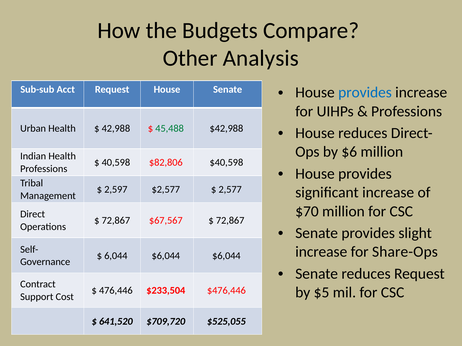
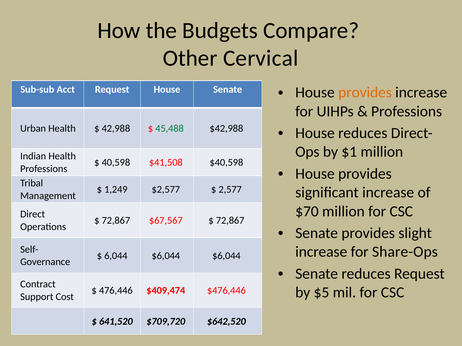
Analysis: Analysis -> Cervical
provides at (365, 93) colour: blue -> orange
$6: $6 -> $1
$82,806: $82,806 -> $41,508
2,597: 2,597 -> 1,249
$233,504: $233,504 -> $409,474
$525,055: $525,055 -> $642,520
